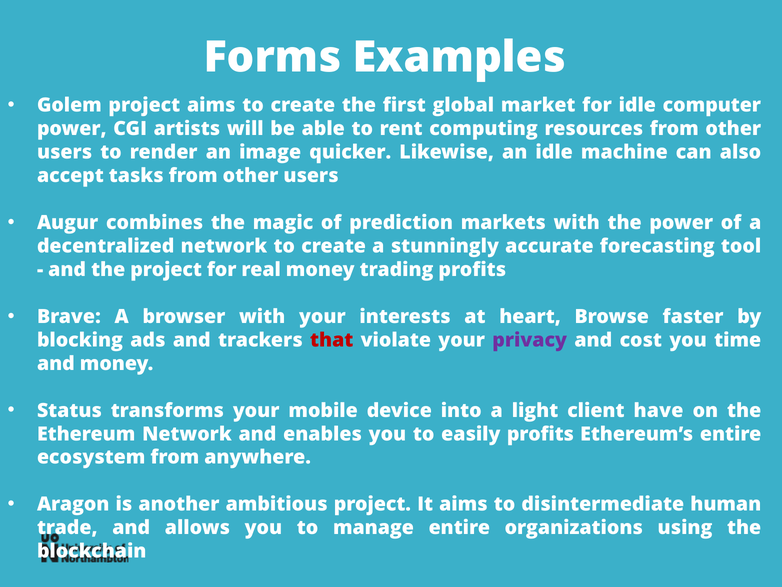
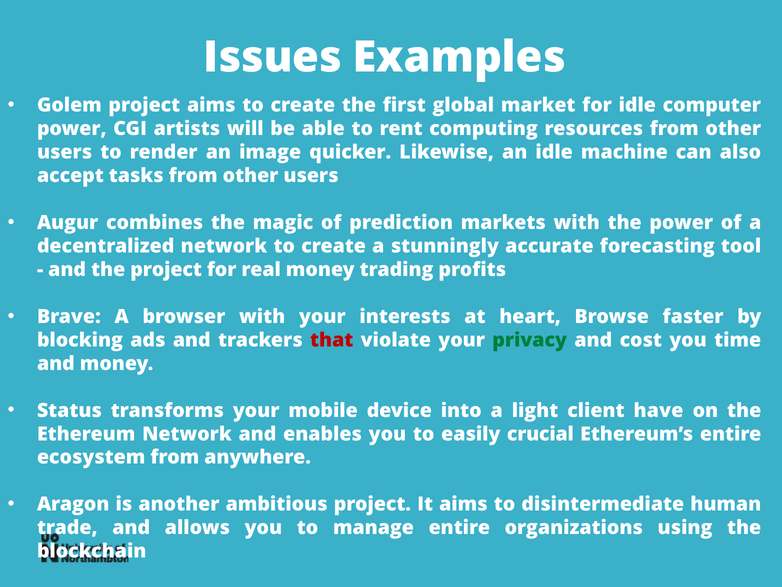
Forms: Forms -> Issues
privacy colour: purple -> green
easily profits: profits -> crucial
